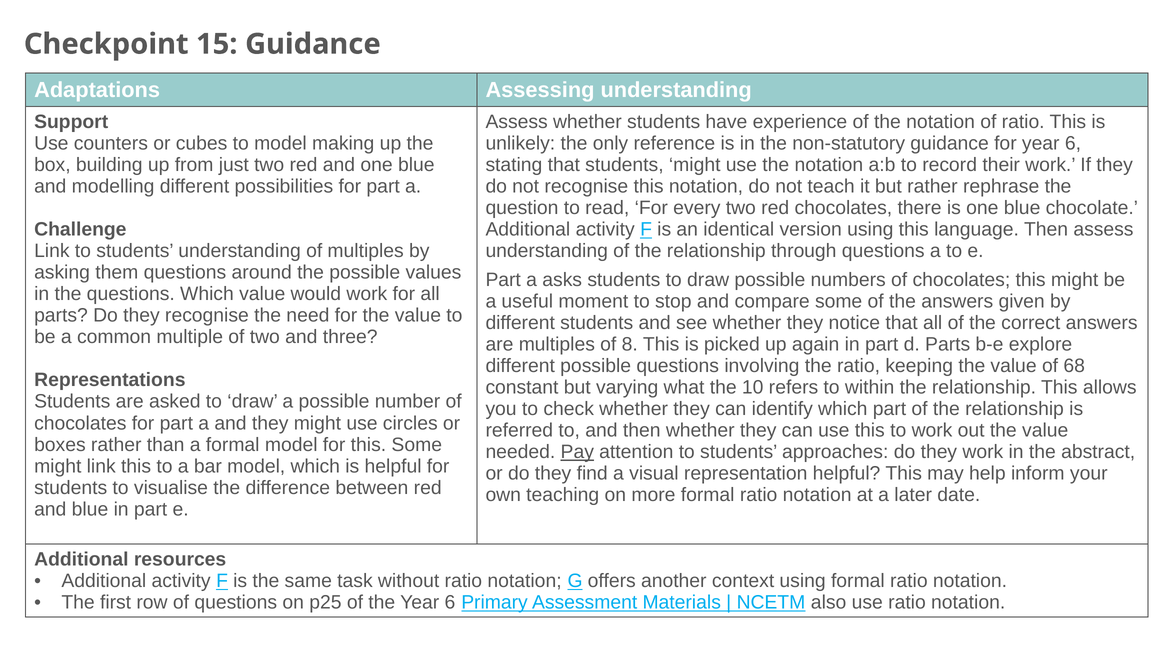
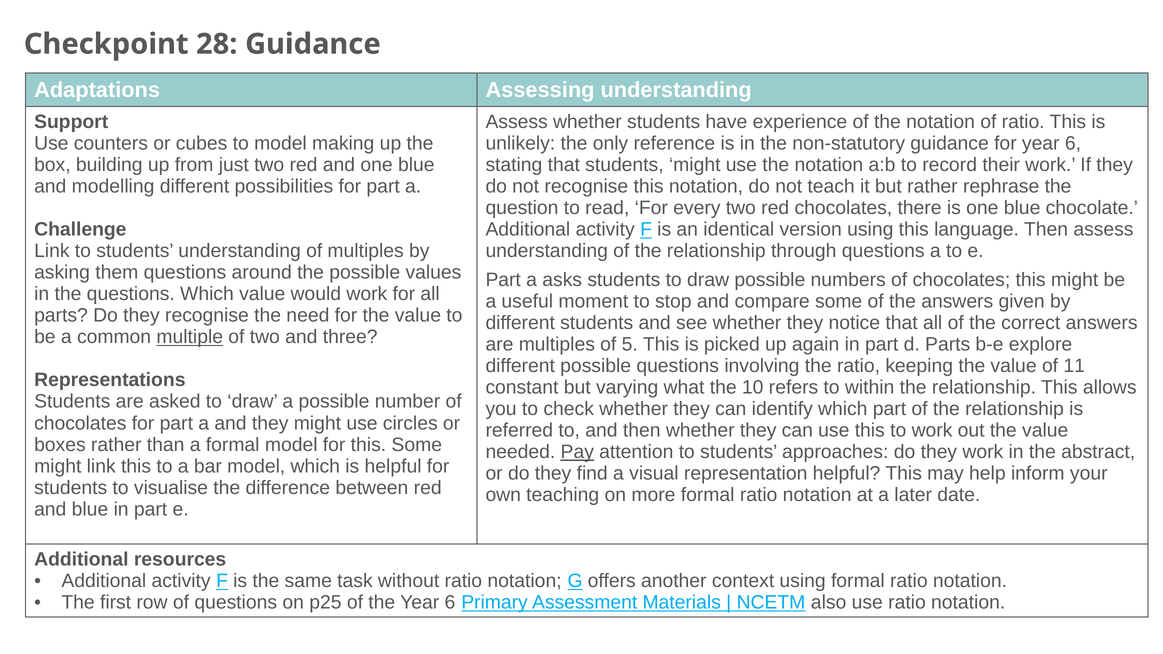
15: 15 -> 28
multiple underline: none -> present
8: 8 -> 5
68: 68 -> 11
